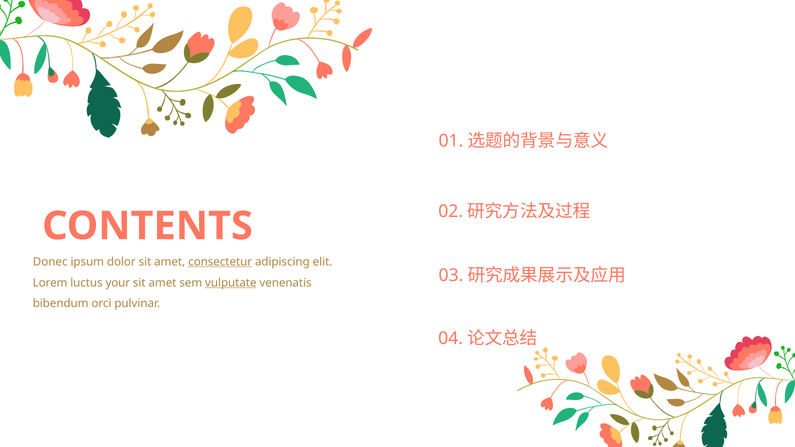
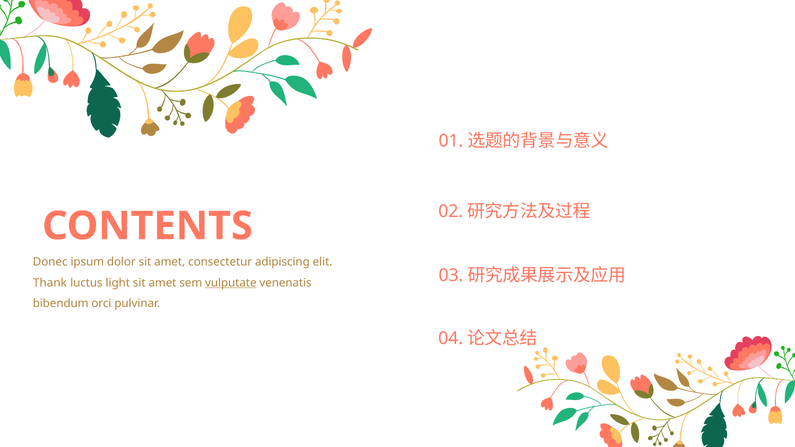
consectetur underline: present -> none
Lorem: Lorem -> Thank
your: your -> light
